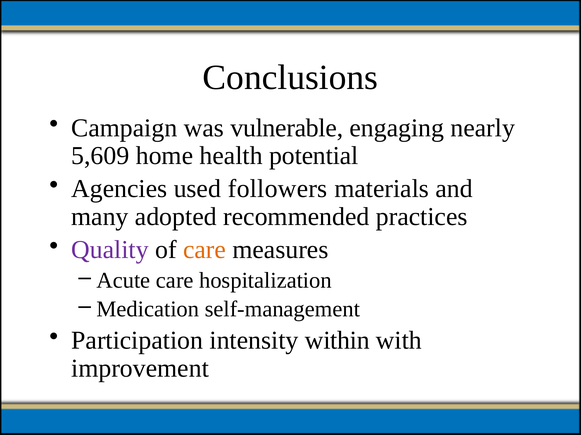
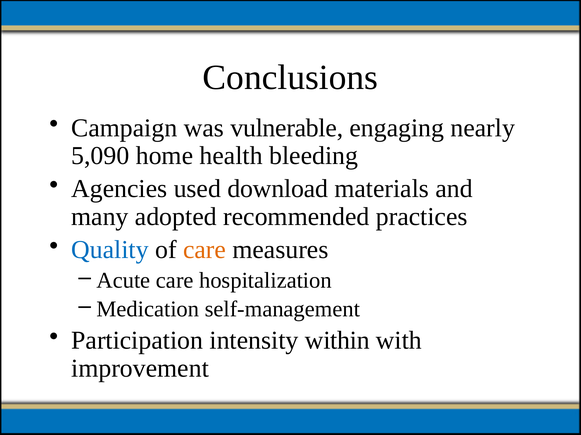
5,609: 5,609 -> 5,090
potential: potential -> bleeding
followers: followers -> download
Quality colour: purple -> blue
